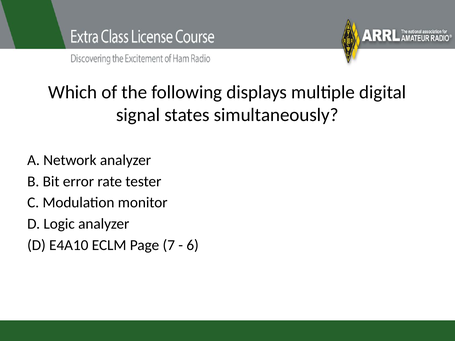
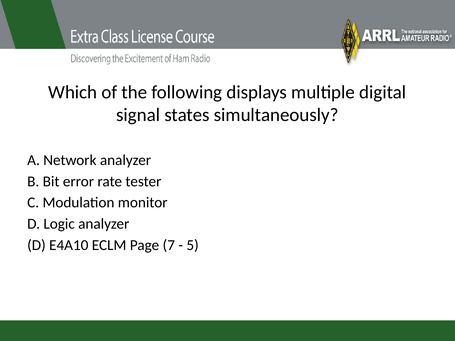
6: 6 -> 5
